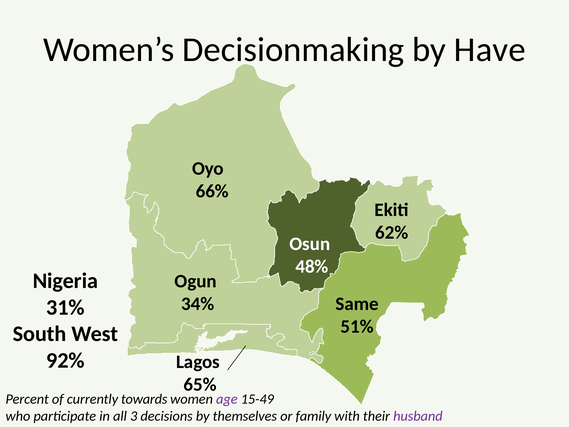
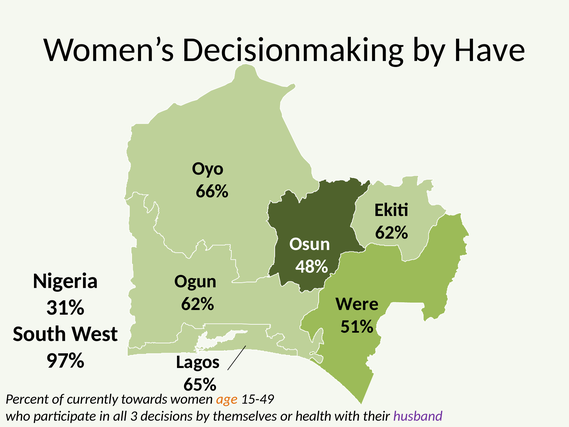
Same: Same -> Were
34% at (198, 304): 34% -> 62%
92%: 92% -> 97%
age colour: purple -> orange
family: family -> health
